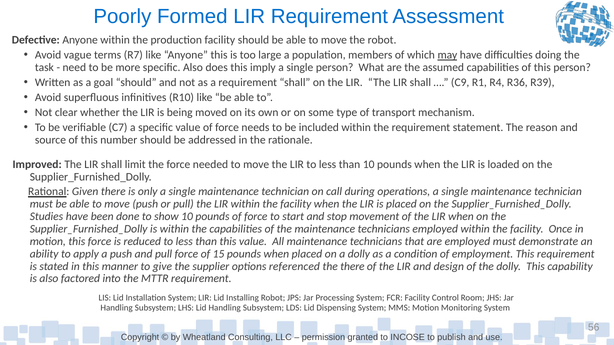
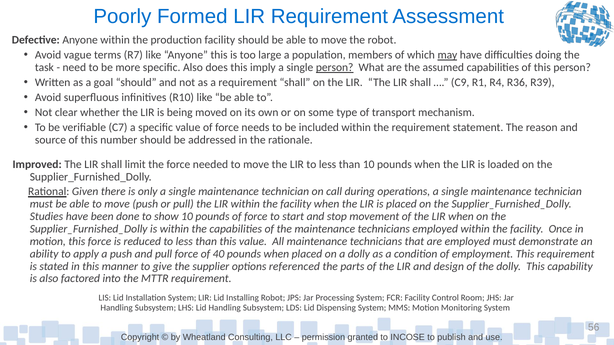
person at (335, 68) underline: none -> present
15: 15 -> 40
the there: there -> parts
